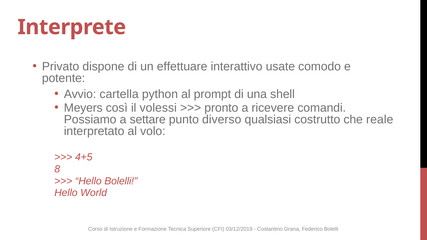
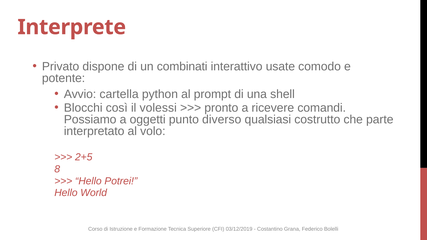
effettuare: effettuare -> combinati
Meyers: Meyers -> Blocchi
settare: settare -> oggetti
reale: reale -> parte
4+5: 4+5 -> 2+5
Hello Bolelli: Bolelli -> Potrei
